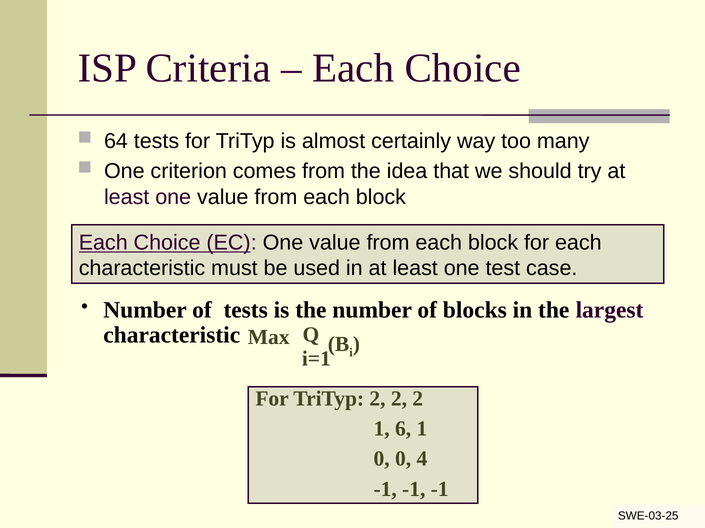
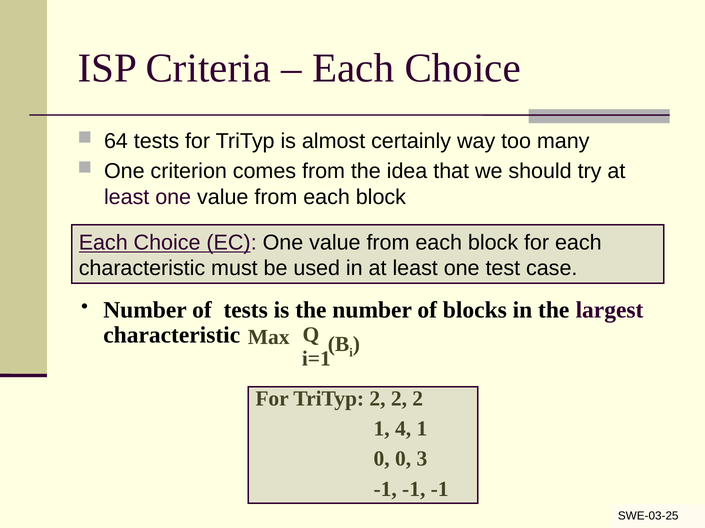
6: 6 -> 4
4: 4 -> 3
